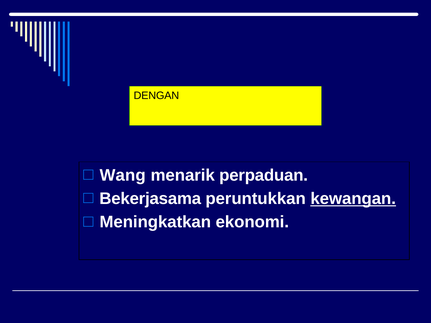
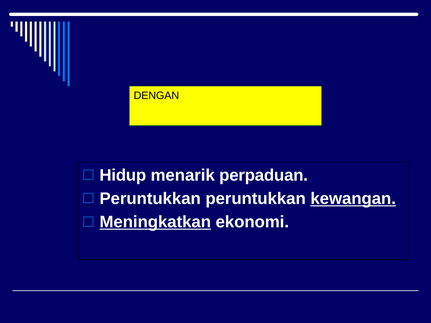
Wang: Wang -> Hidup
Bekerjasama at (150, 199): Bekerjasama -> Peruntukkan
Meningkatkan underline: none -> present
